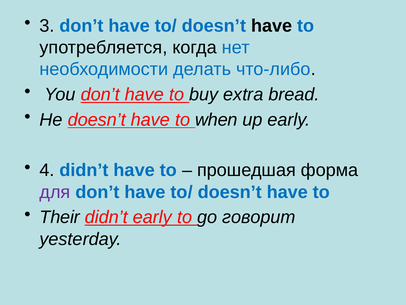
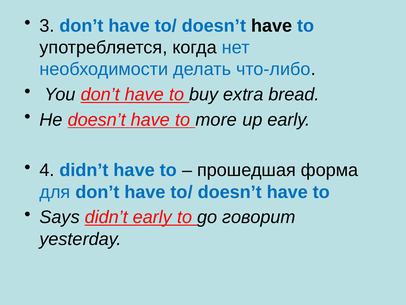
when: when -> more
для colour: purple -> blue
Their: Their -> Says
